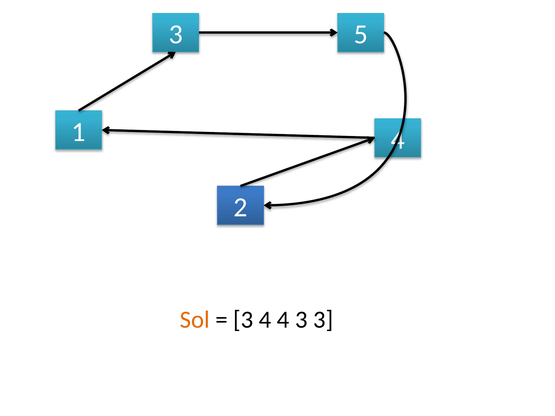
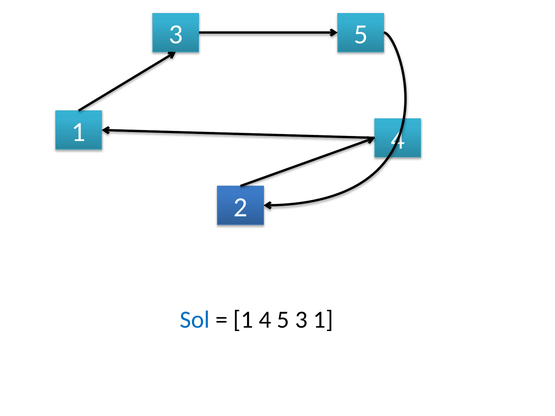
Sol colour: orange -> blue
3 at (243, 320): 3 -> 1
4 at (283, 320): 4 -> 5
3 3: 3 -> 1
